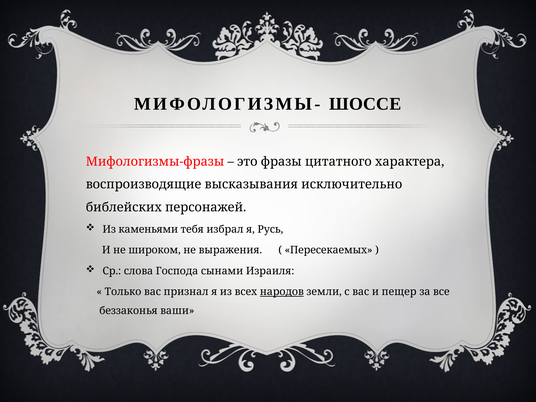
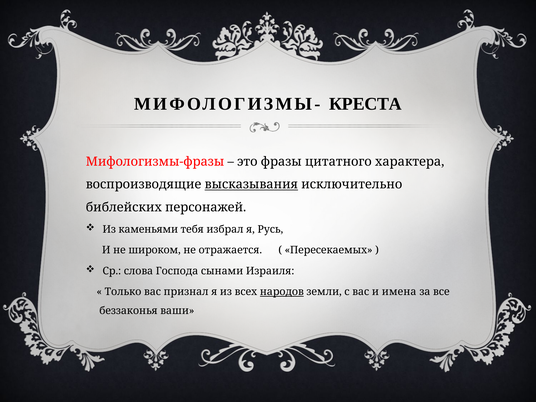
ШОССЕ: ШОССЕ -> КРЕСТА
высказывания underline: none -> present
выражения: выражения -> отражается
пещер: пещер -> имена
